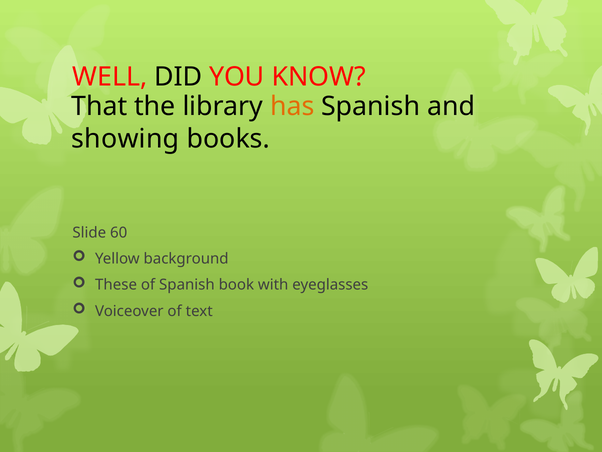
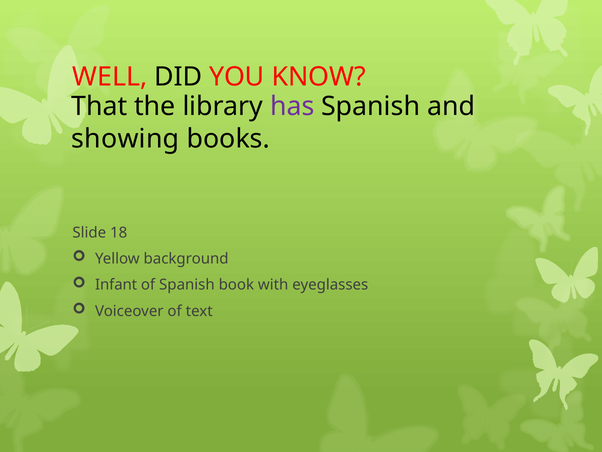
has colour: orange -> purple
60: 60 -> 18
These: These -> Infant
